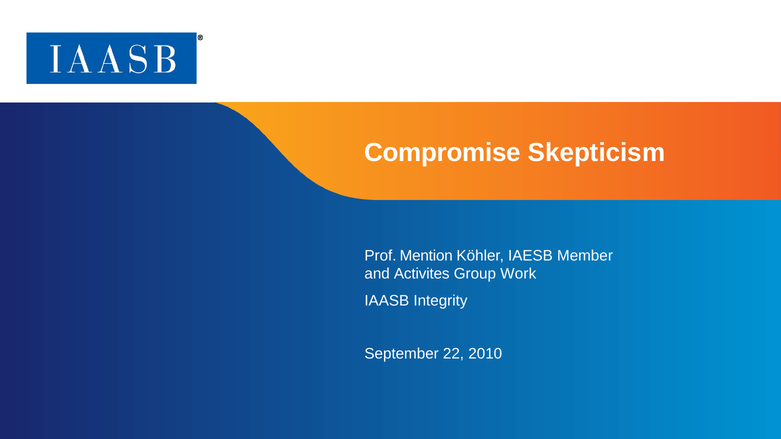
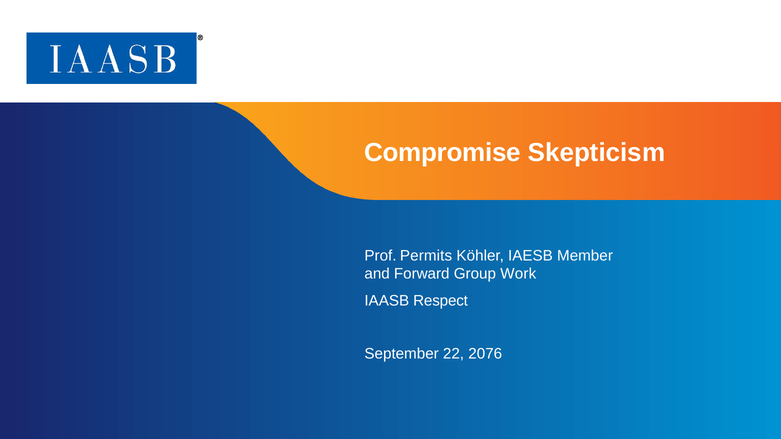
Mention: Mention -> Permits
Activites: Activites -> Forward
Integrity: Integrity -> Respect
2010: 2010 -> 2076
